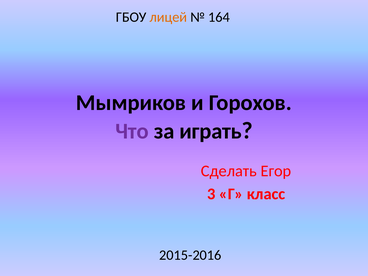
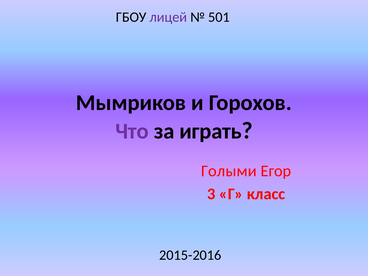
лицей colour: orange -> purple
164: 164 -> 501
Сделать: Сделать -> Голыми
